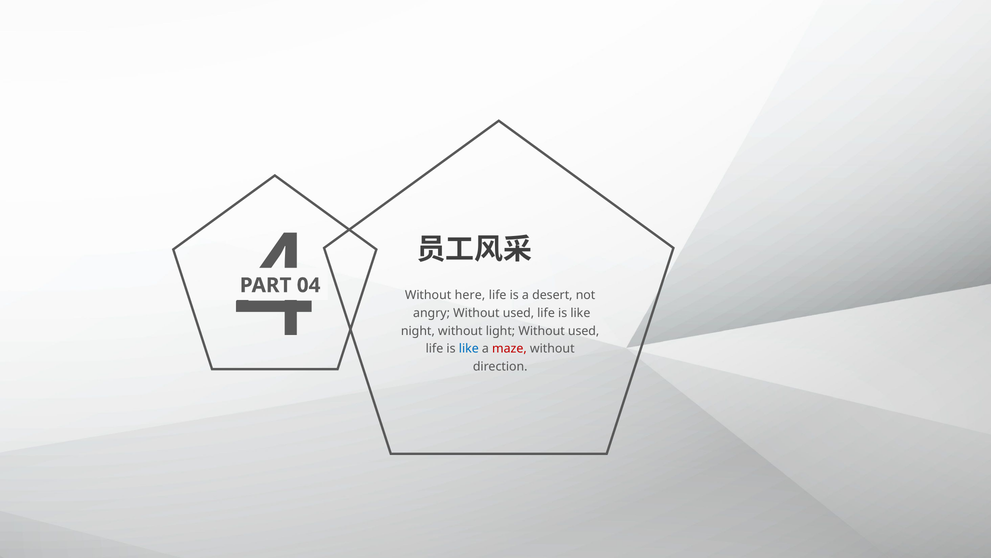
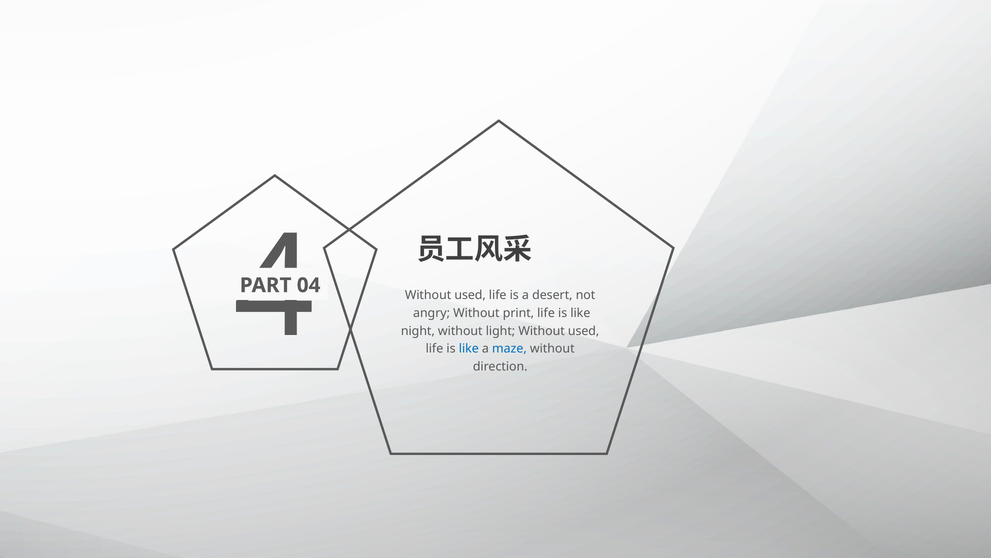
here at (470, 295): here -> used
angry Without used: used -> print
maze colour: red -> blue
